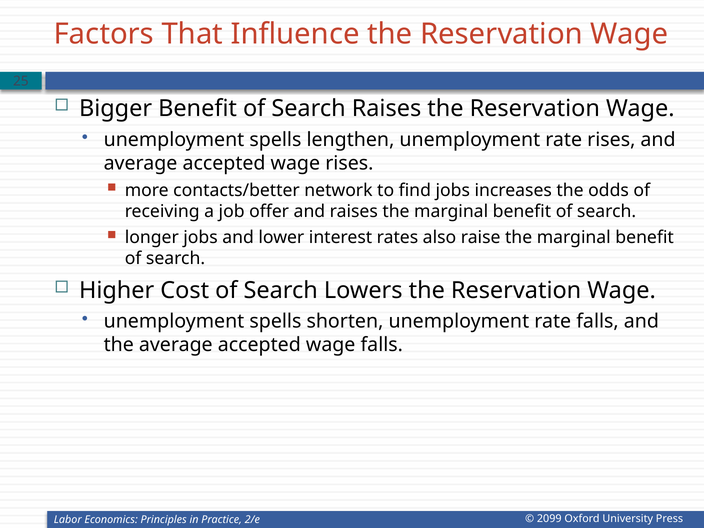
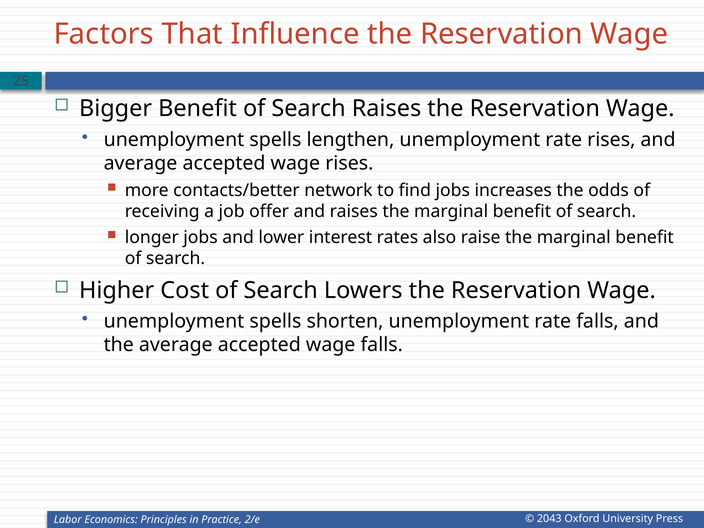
2099: 2099 -> 2043
